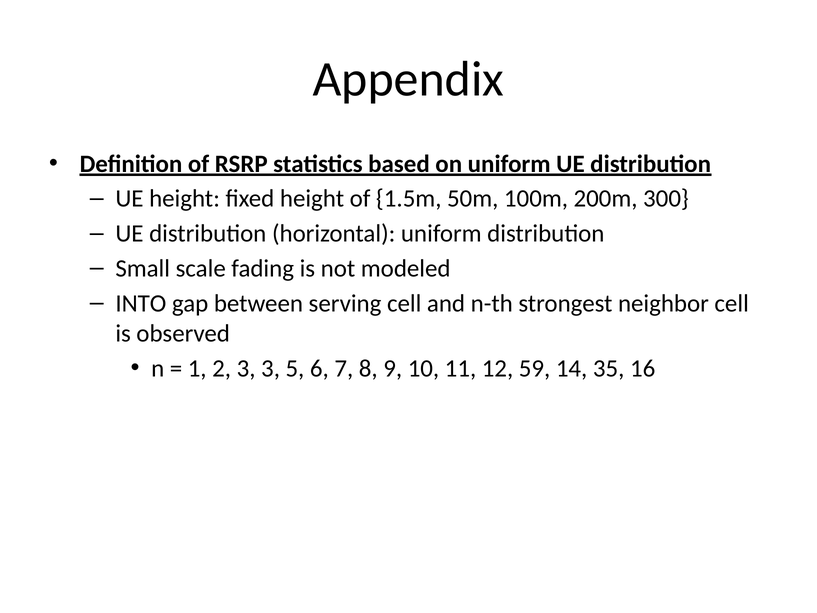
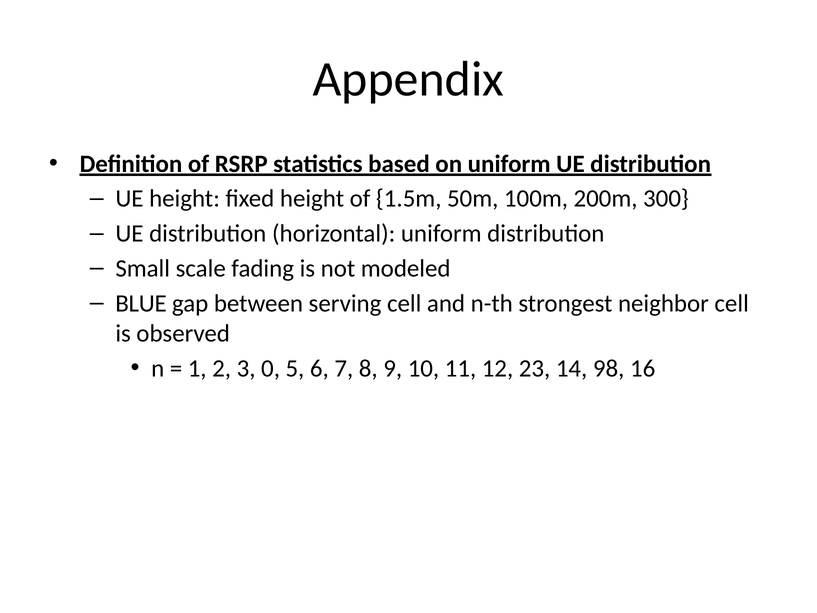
INTO: INTO -> BLUE
3 3: 3 -> 0
59: 59 -> 23
35: 35 -> 98
